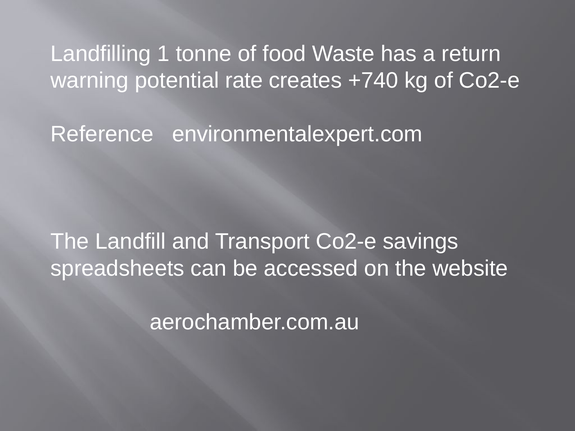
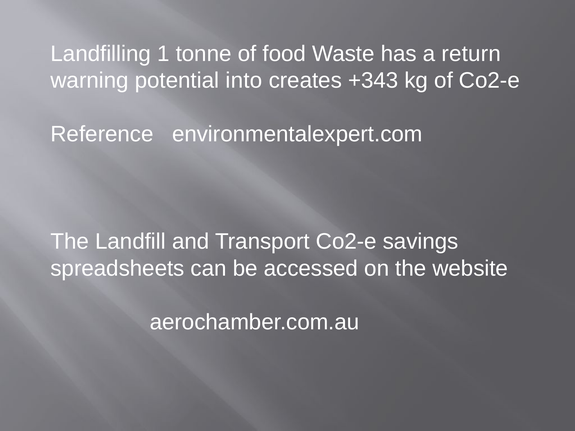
rate: rate -> into
+740: +740 -> +343
